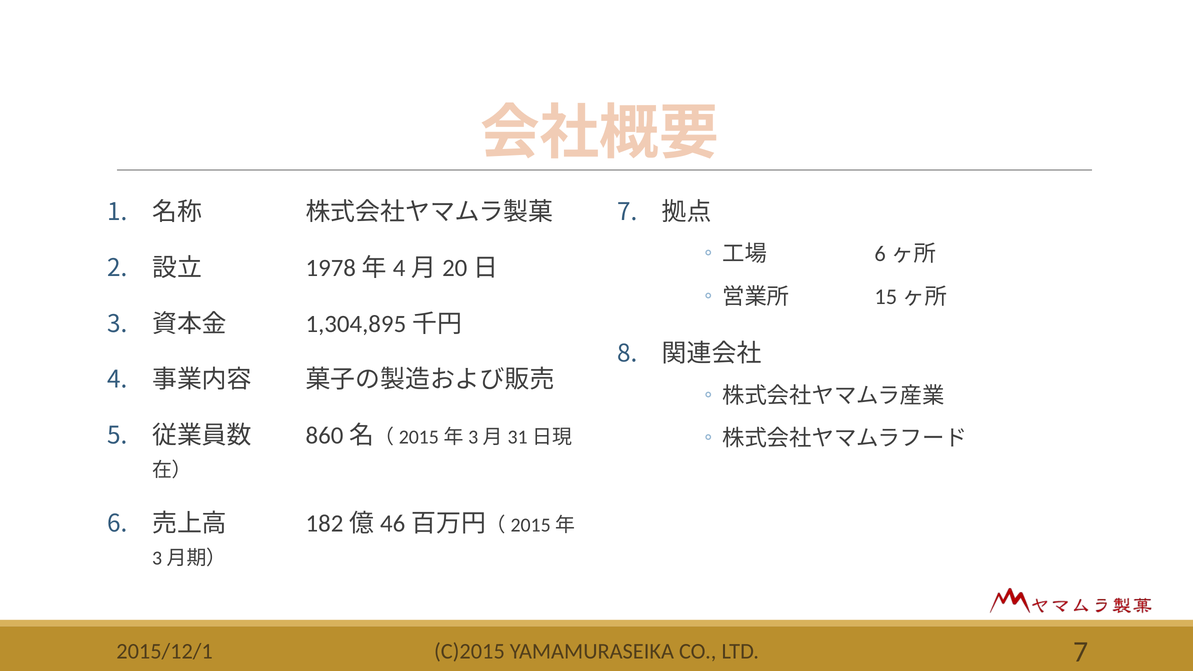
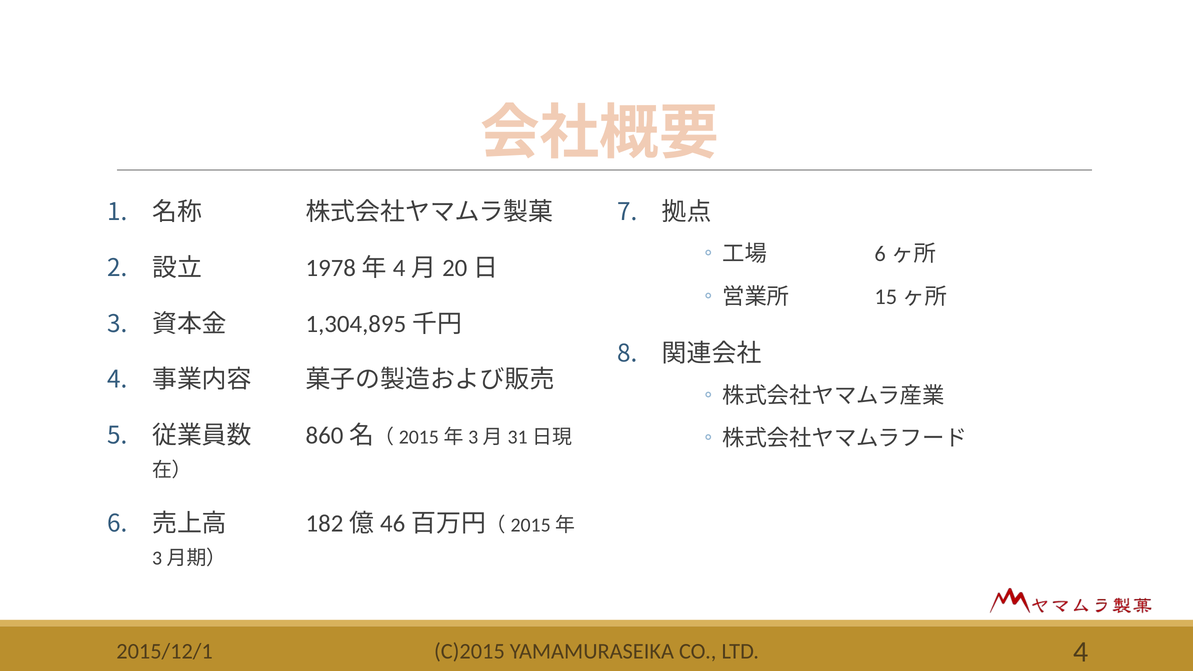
LTD 7: 7 -> 4
